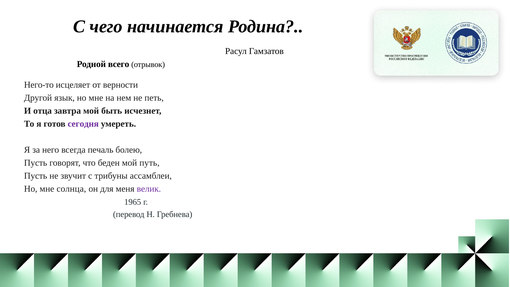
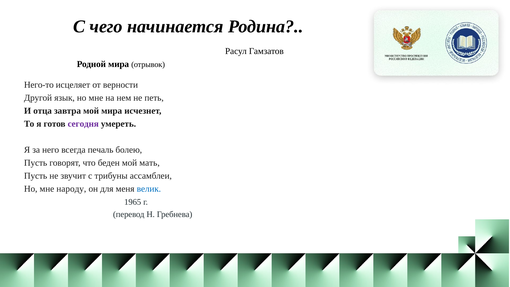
Родной всего: всего -> мира
мой быть: быть -> мира
путь: путь -> мать
солнца: солнца -> народу
велик colour: purple -> blue
